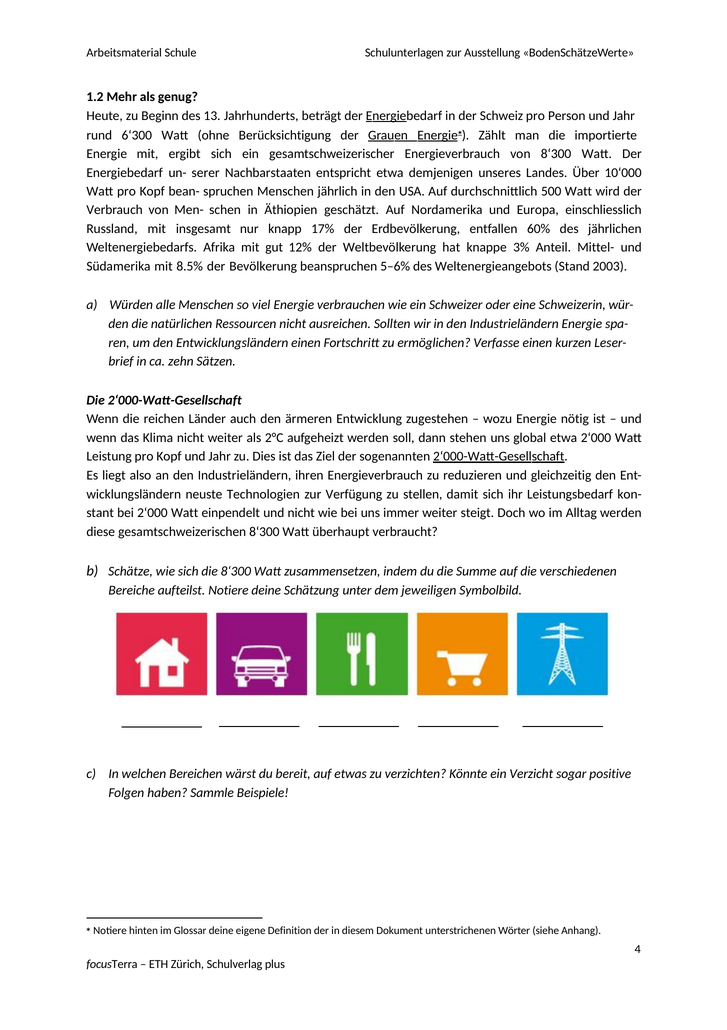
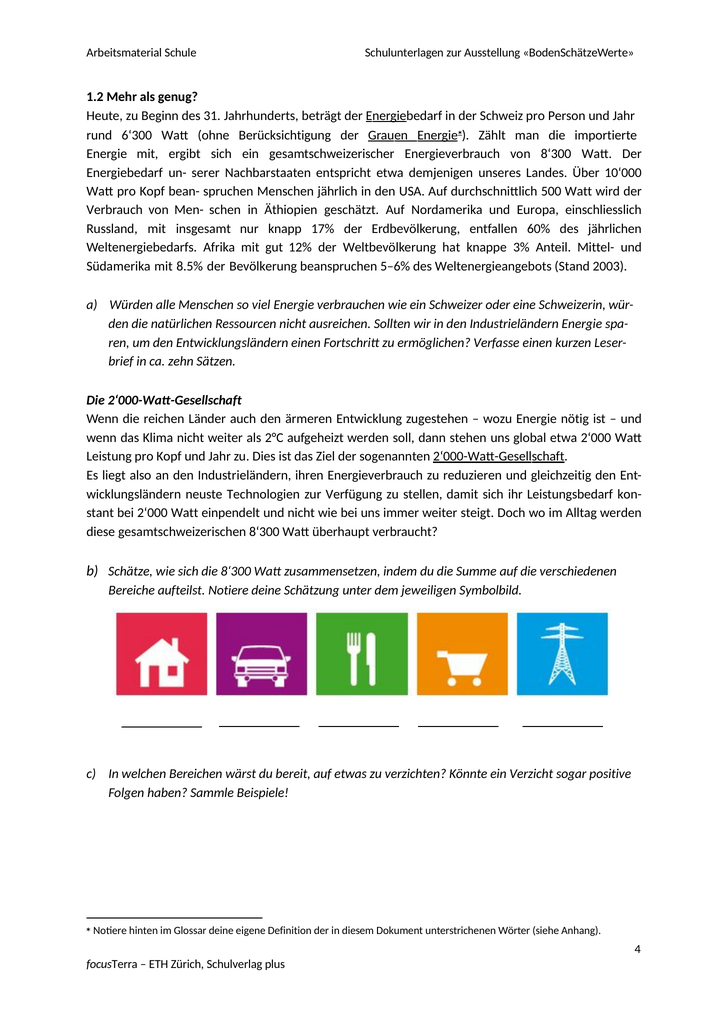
13: 13 -> 31
